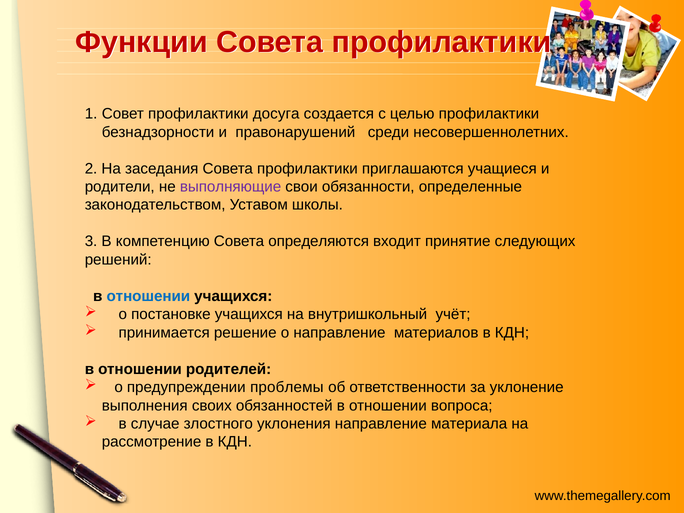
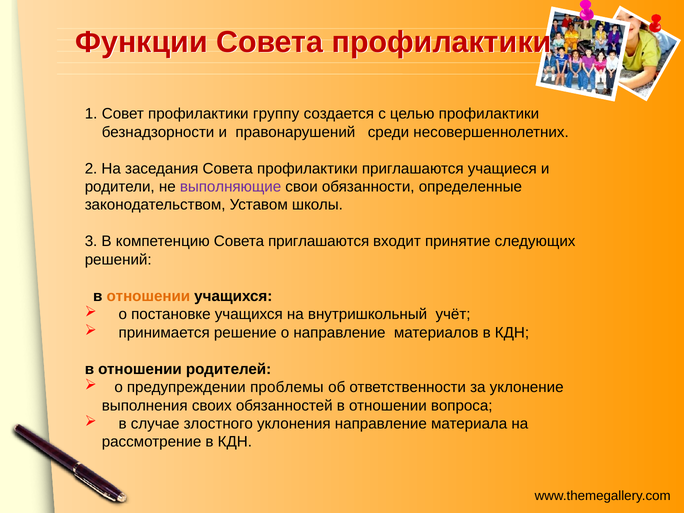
досуга: досуга -> группу
Совета определяются: определяются -> приглашаются
отношении at (148, 296) colour: blue -> orange
